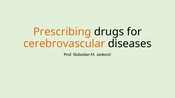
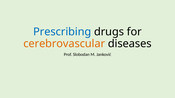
Prescribing colour: orange -> blue
